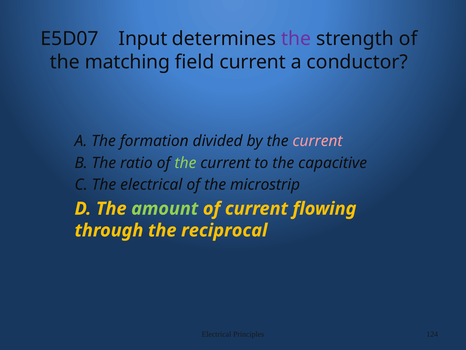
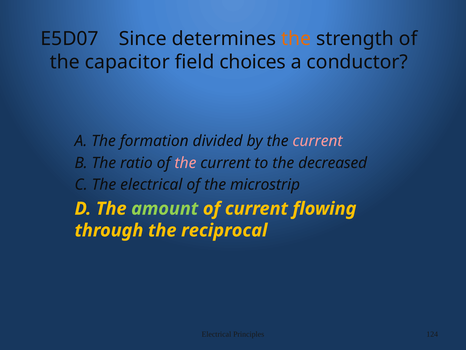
Input: Input -> Since
the at (296, 39) colour: purple -> orange
matching: matching -> capacitor
field current: current -> choices
the at (185, 163) colour: light green -> pink
capacitive: capacitive -> decreased
